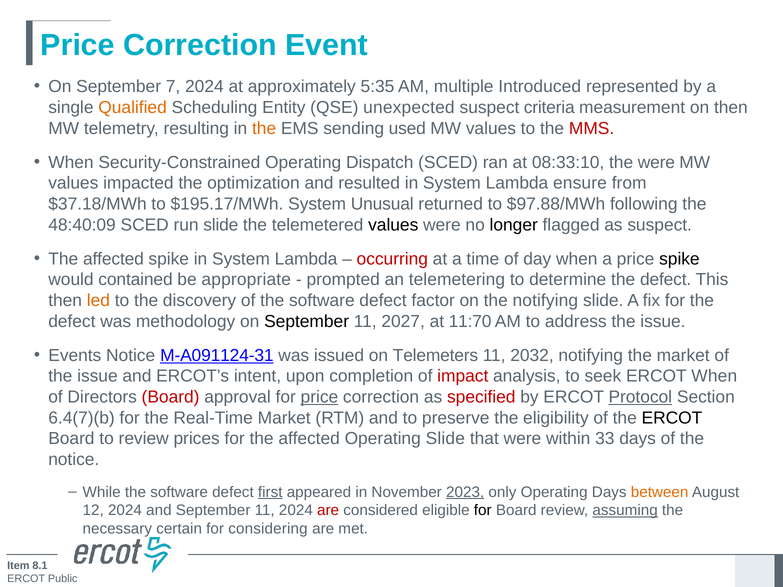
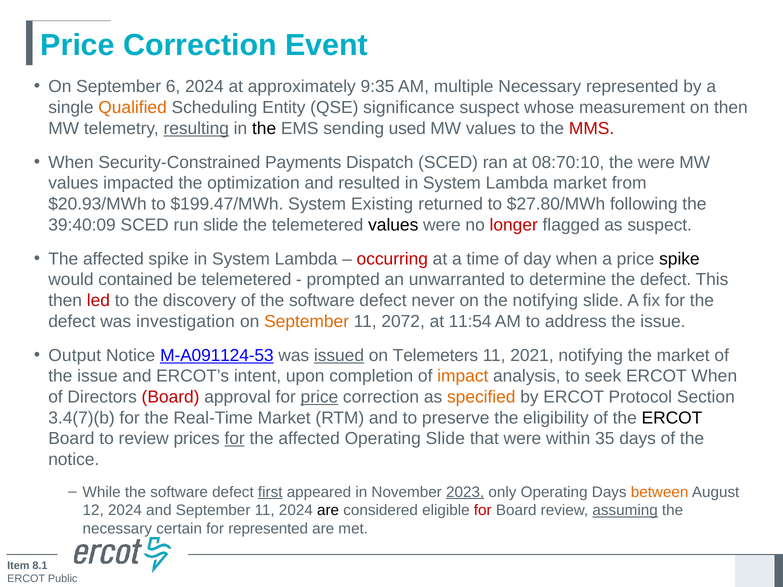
7: 7 -> 6
5:35: 5:35 -> 9:35
multiple Introduced: Introduced -> Necessary
unexpected: unexpected -> significance
criteria: criteria -> whose
resulting underline: none -> present
the at (264, 129) colour: orange -> black
Security-Constrained Operating: Operating -> Payments
08:33:10: 08:33:10 -> 08:70:10
Lambda ensure: ensure -> market
$37.18/MWh: $37.18/MWh -> $20.93/MWh
$195.17/MWh: $195.17/MWh -> $199.47/MWh
Unusual: Unusual -> Existing
$97.88/MWh: $97.88/MWh -> $27.80/MWh
48:40:09: 48:40:09 -> 39:40:09
longer colour: black -> red
be appropriate: appropriate -> telemetered
telemetering: telemetering -> unwarranted
led colour: orange -> red
factor: factor -> never
methodology: methodology -> investigation
September at (307, 322) colour: black -> orange
2027: 2027 -> 2072
11:70: 11:70 -> 11:54
Events: Events -> Output
M-A091124-31: M-A091124-31 -> M-A091124-53
issued underline: none -> present
2032: 2032 -> 2021
impact colour: red -> orange
specified colour: red -> orange
Protocol underline: present -> none
6.4(7)(b: 6.4(7)(b -> 3.4(7)(b
for at (235, 439) underline: none -> present
33: 33 -> 35
are at (328, 511) colour: red -> black
for at (483, 511) colour: black -> red
for considering: considering -> represented
